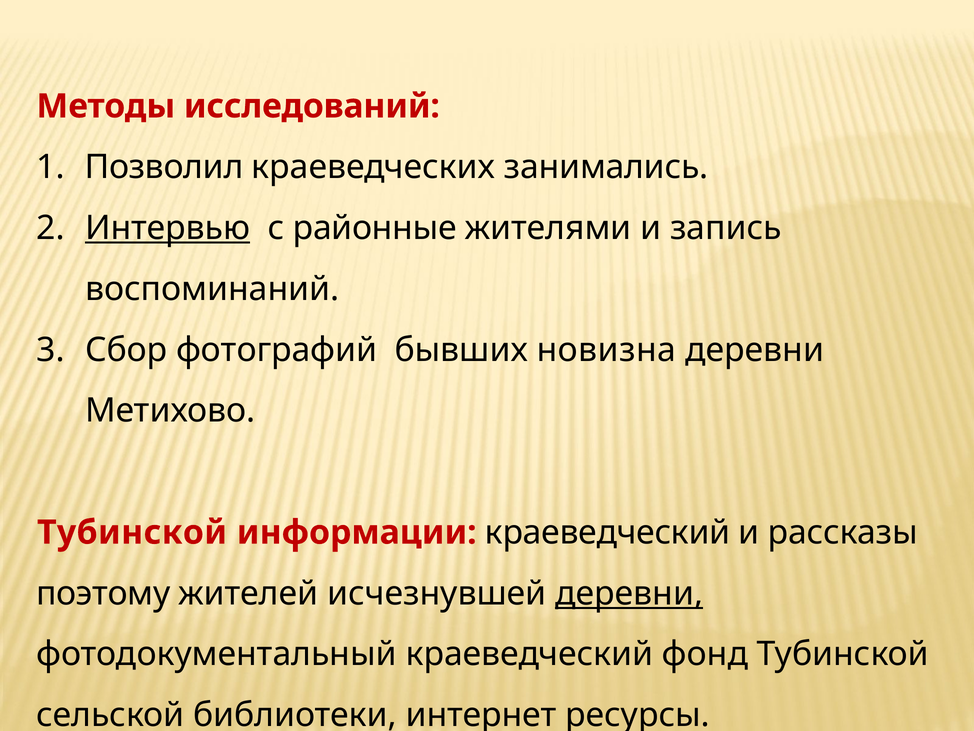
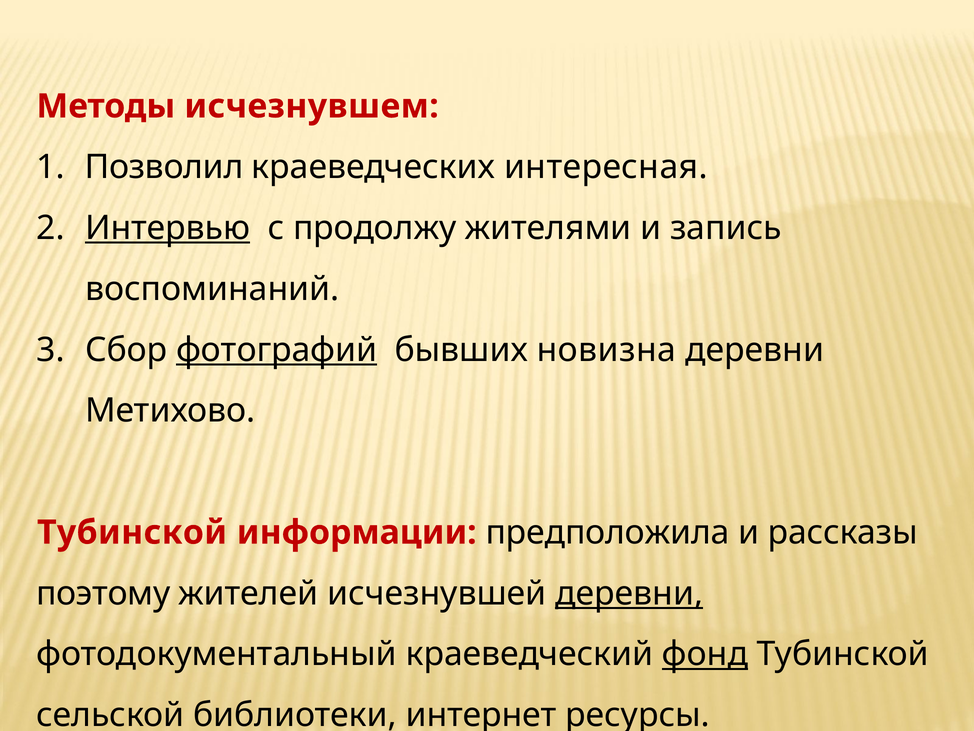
исследований: исследований -> исчезнувшем
занимались: занимались -> интересная
районные: районные -> продолжу
фотографий underline: none -> present
информации краеведческий: краеведческий -> предположила
фонд underline: none -> present
